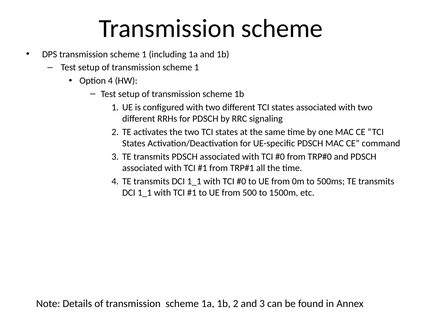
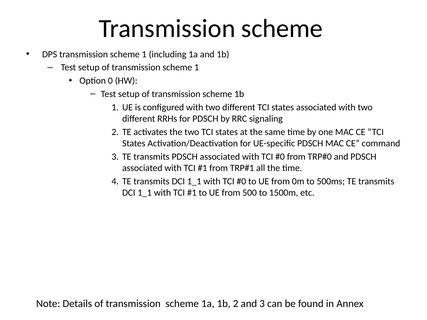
Option 4: 4 -> 0
